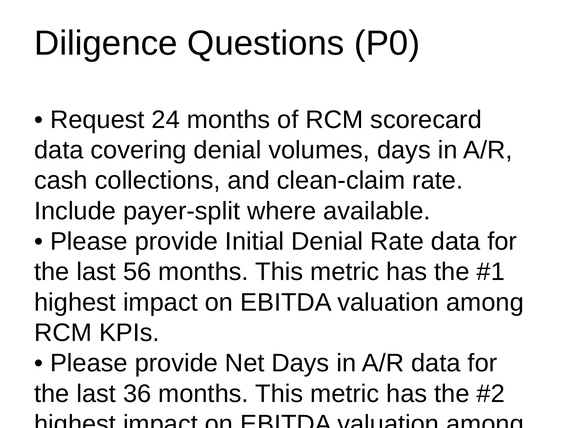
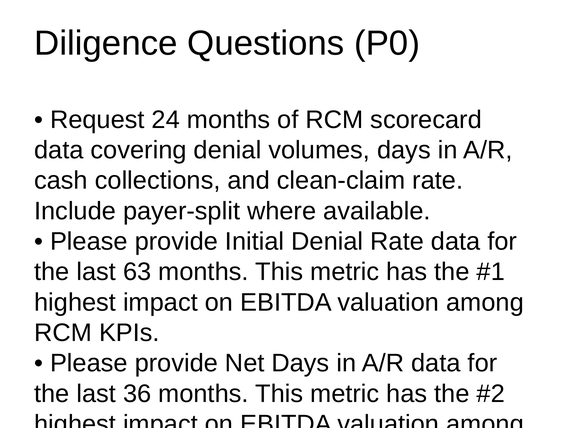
56: 56 -> 63
